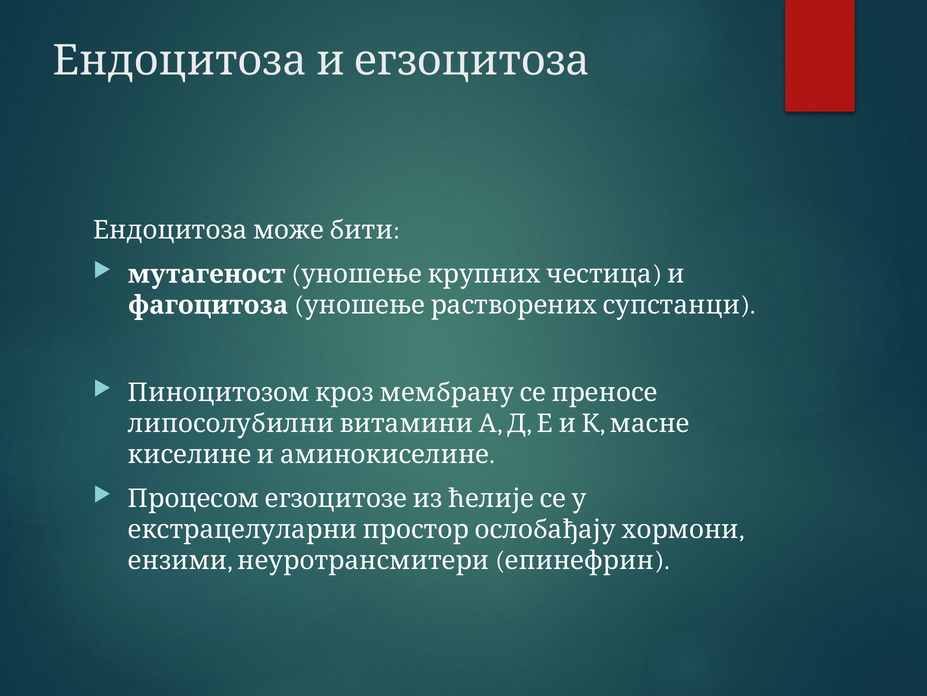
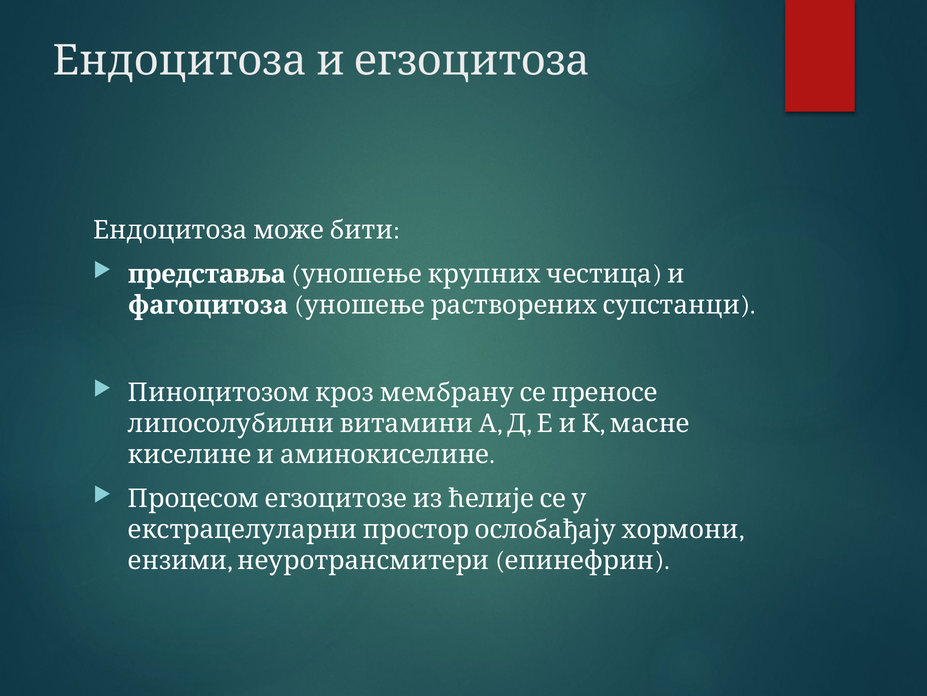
мутагеност: мутагеност -> представља
